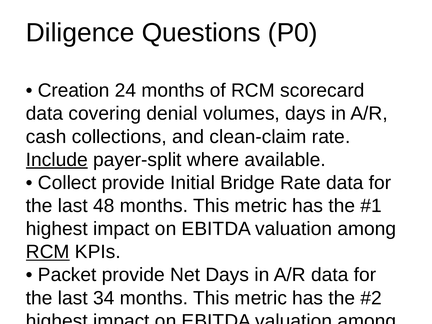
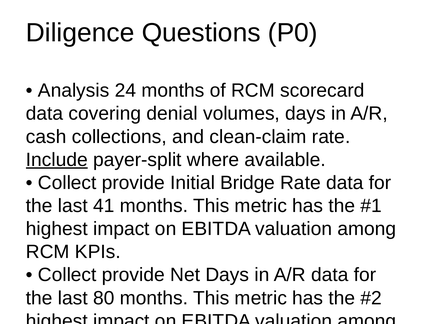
Creation: Creation -> Analysis
48: 48 -> 41
RCM at (48, 252) underline: present -> none
Packet at (67, 275): Packet -> Collect
34: 34 -> 80
